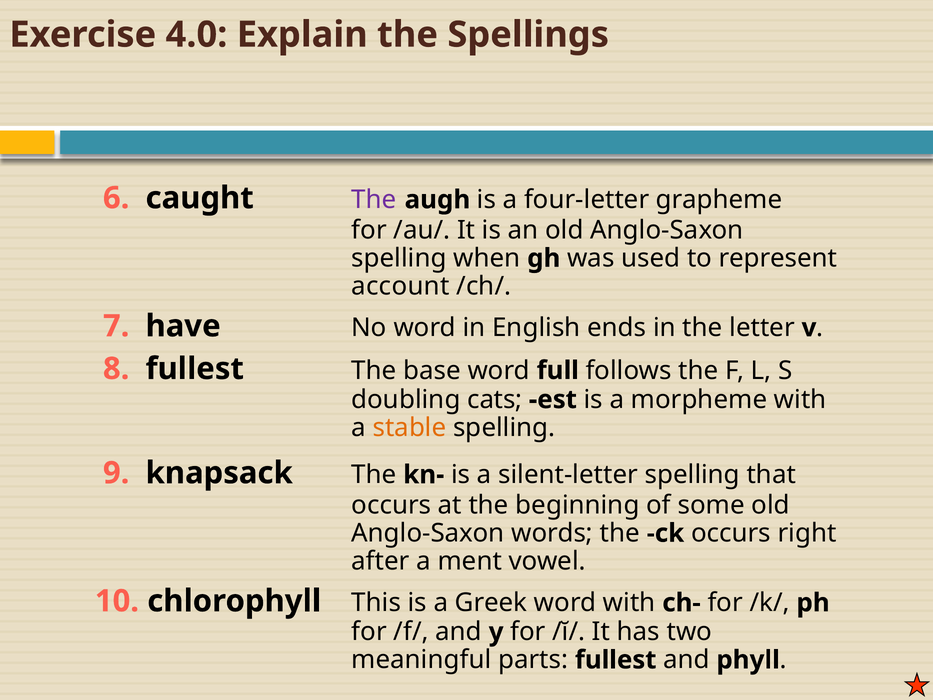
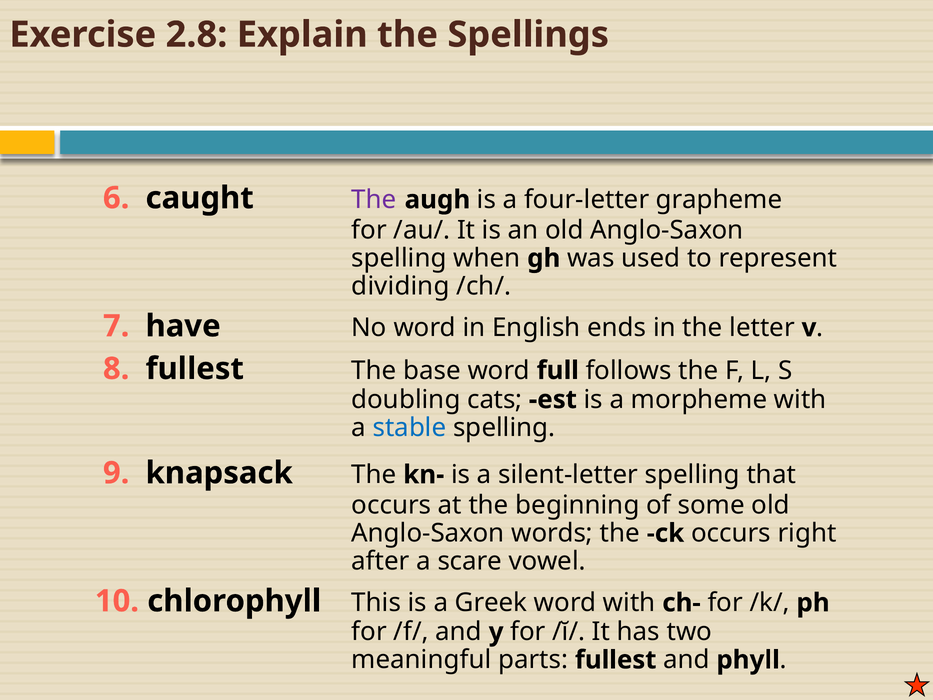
4.0: 4.0 -> 2.8
account: account -> dividing
stable colour: orange -> blue
ment: ment -> scare
